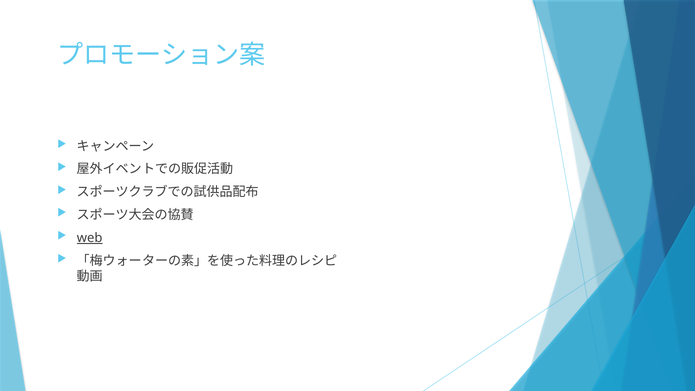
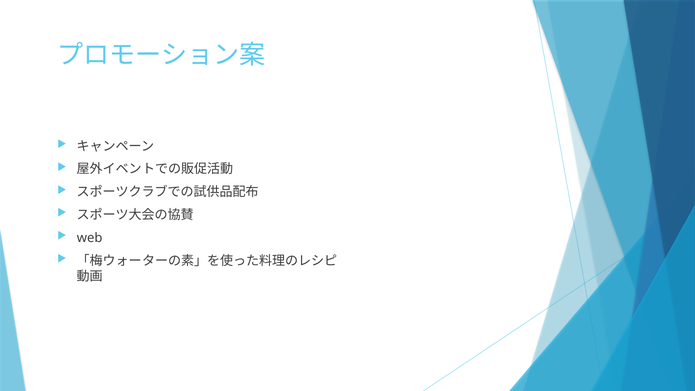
web underline: present -> none
